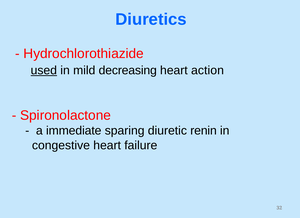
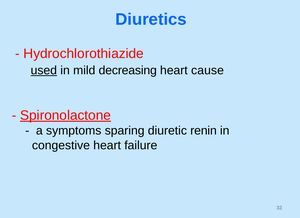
action: action -> cause
Spironolactone underline: none -> present
immediate: immediate -> symptoms
